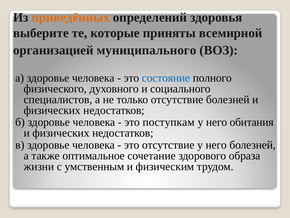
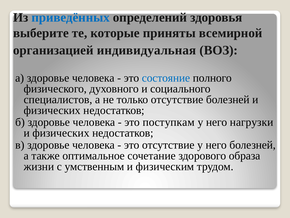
приведённых colour: orange -> blue
муниципального: муниципального -> индивидуальная
обитания: обитания -> нагрузки
